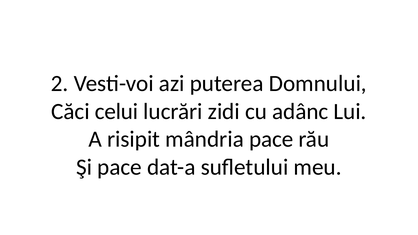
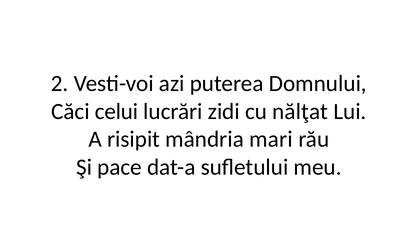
adânc: adânc -> nălţat
mândria pace: pace -> mari
